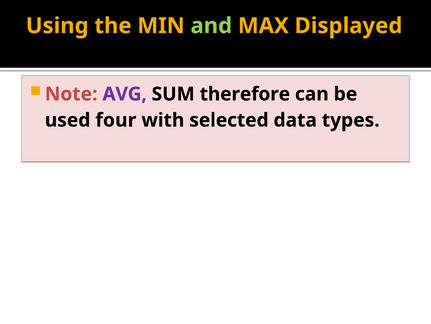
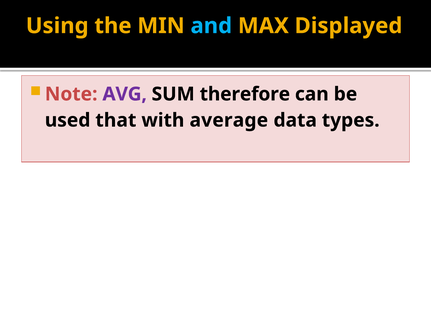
and colour: light green -> light blue
four: four -> that
selected: selected -> average
